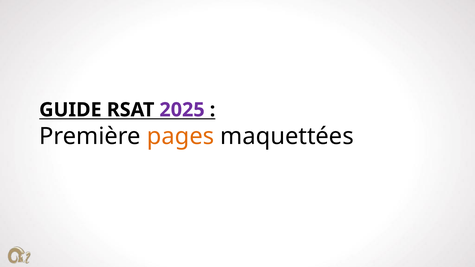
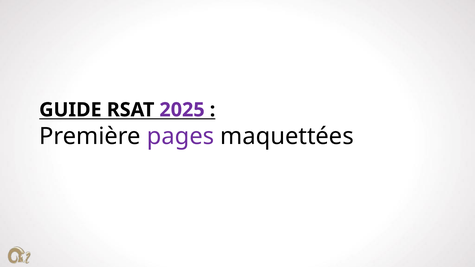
pages colour: orange -> purple
